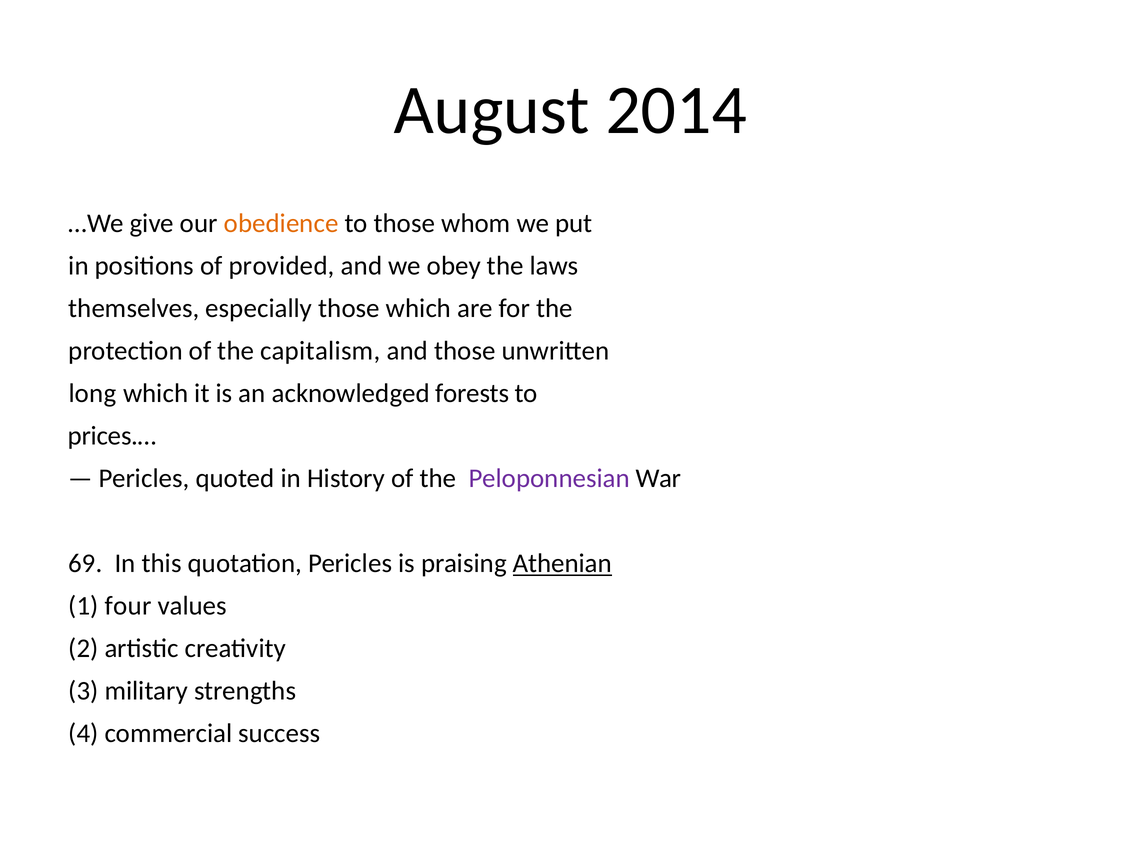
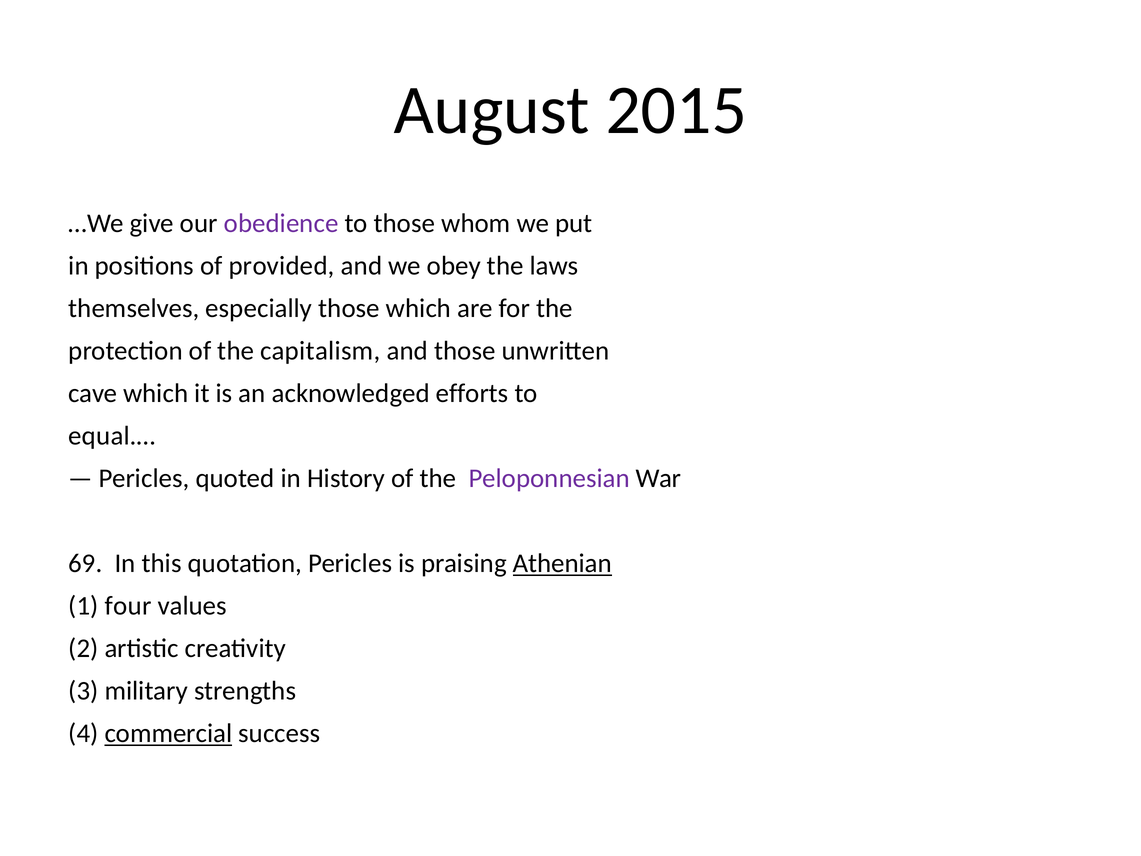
2014: 2014 -> 2015
obedience colour: orange -> purple
long: long -> cave
forests: forests -> efforts
prices.…: prices.… -> equal.…
commercial underline: none -> present
